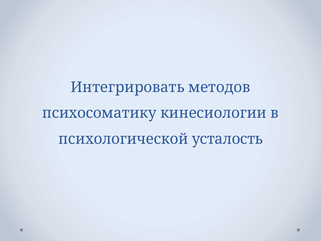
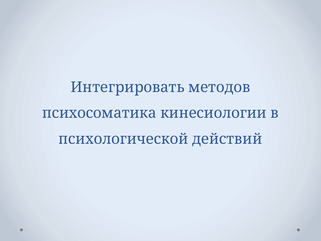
психосоматику: психосоматику -> психосоматика
усталость: усталость -> действий
